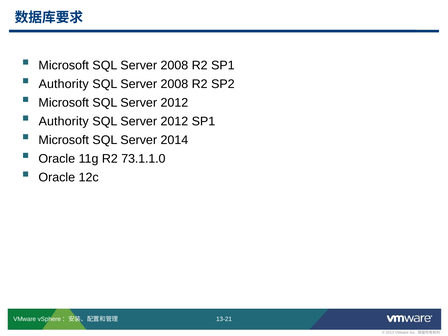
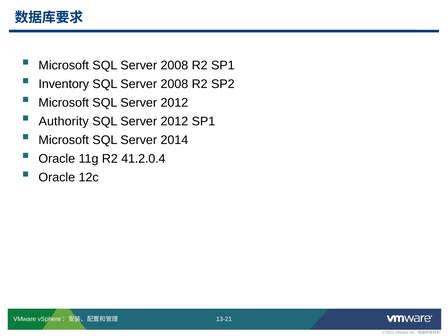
Authority at (64, 84): Authority -> Inventory
73.1.1.0: 73.1.1.0 -> 41.2.0.4
